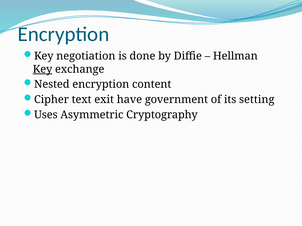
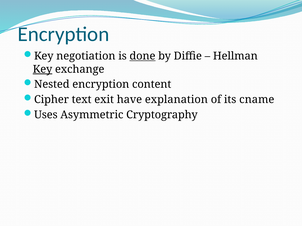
done underline: none -> present
government: government -> explanation
setting: setting -> cname
